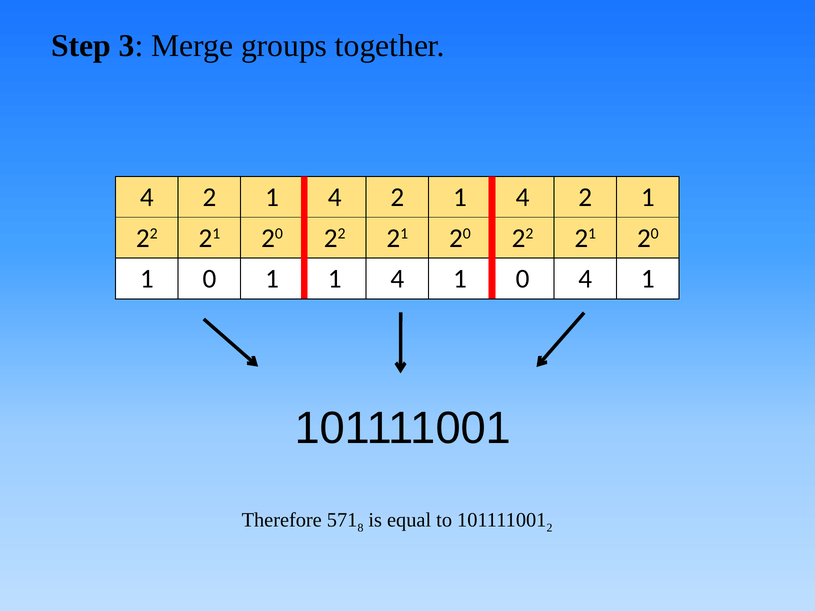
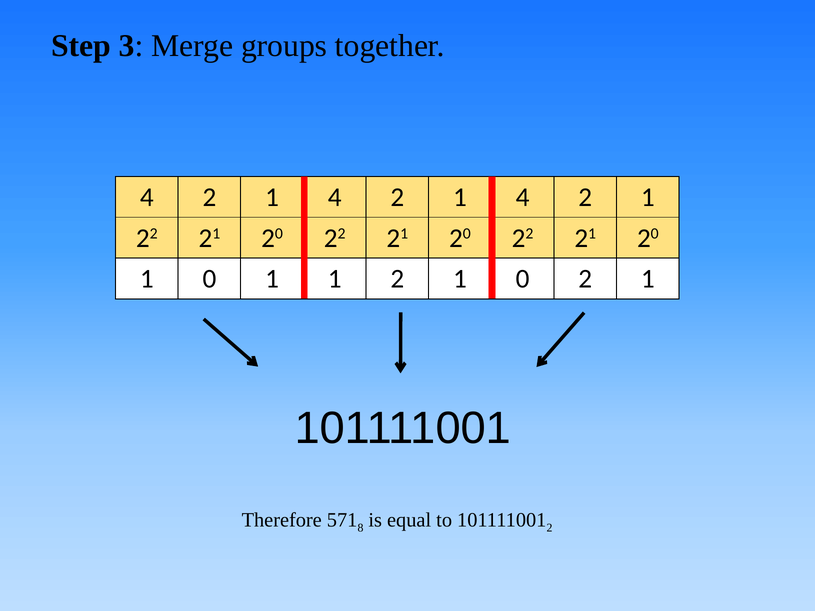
1 1 4: 4 -> 2
0 4: 4 -> 2
